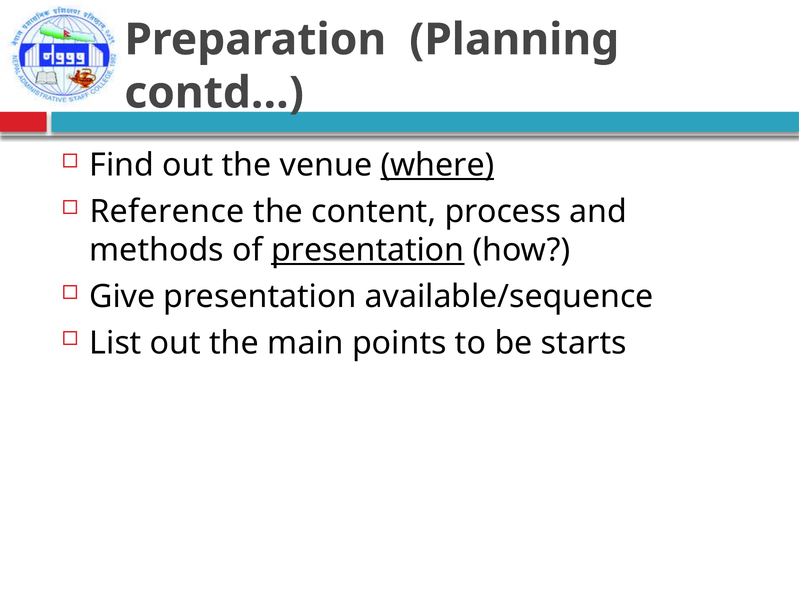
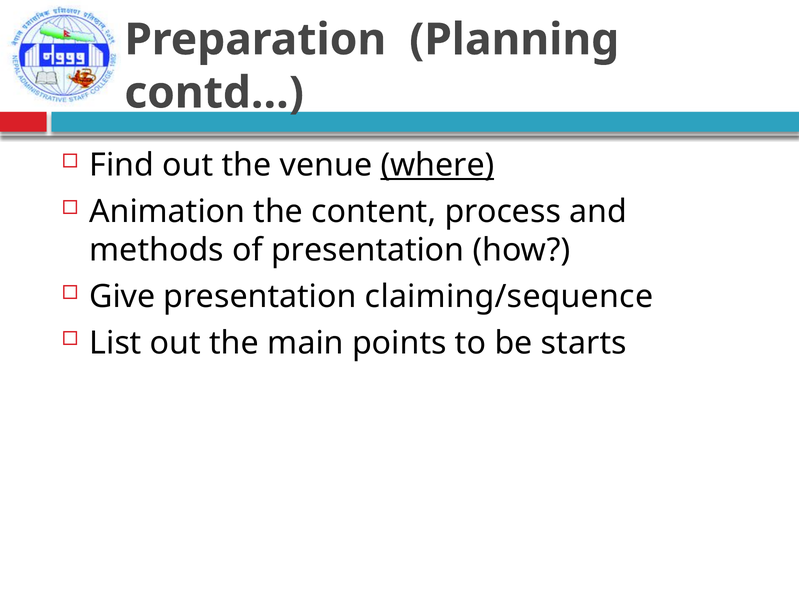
Reference: Reference -> Animation
presentation at (368, 250) underline: present -> none
available/sequence: available/sequence -> claiming/sequence
